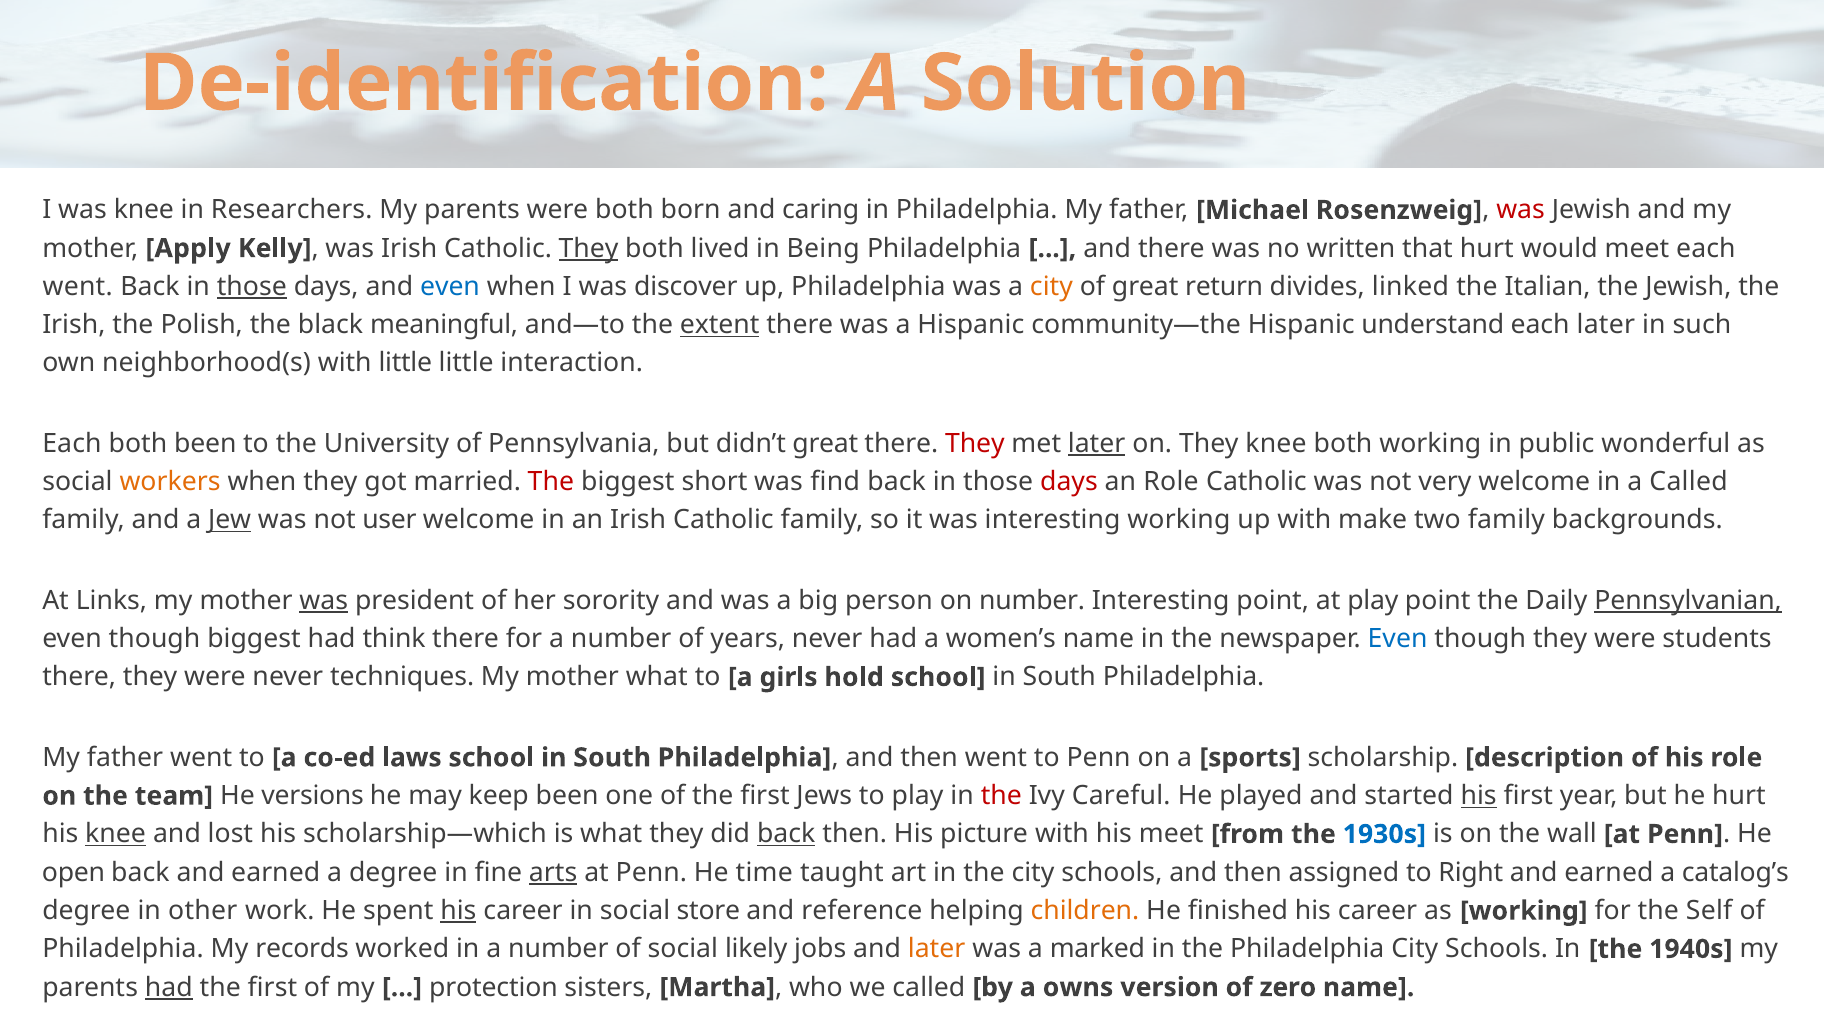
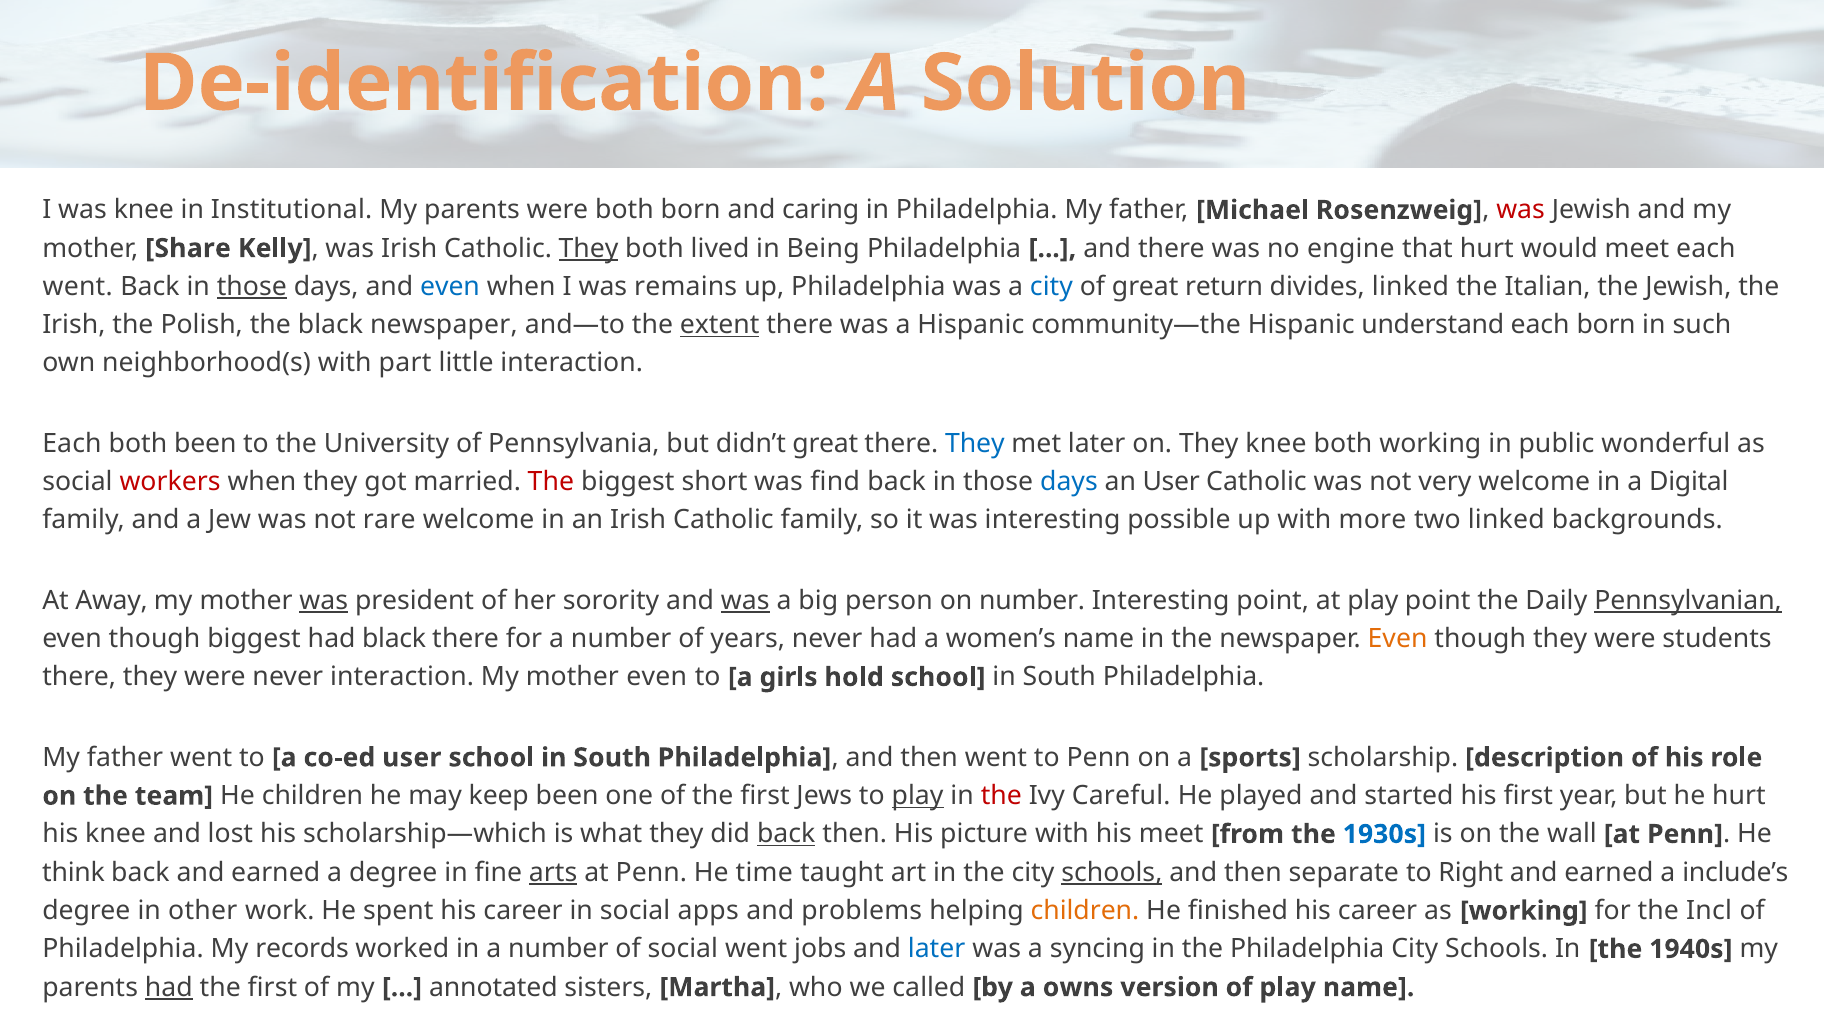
Researchers: Researchers -> Institutional
Apply: Apply -> Share
written: written -> engine
discover: discover -> remains
city at (1051, 287) colour: orange -> blue
black meaningful: meaningful -> newspaper
each later: later -> born
with little: little -> part
They at (975, 444) colour: red -> blue
later at (1097, 444) underline: present -> none
workers colour: orange -> red
days at (1069, 482) colour: red -> blue
an Role: Role -> User
a Called: Called -> Digital
Jew underline: present -> none
user: user -> rare
interesting working: working -> possible
make: make -> more
two family: family -> linked
Links: Links -> Away
was at (745, 601) underline: none -> present
had think: think -> black
Even at (1398, 639) colour: blue -> orange
never techniques: techniques -> interaction
mother what: what -> even
co-ed laws: laws -> user
He versions: versions -> children
play at (918, 796) underline: none -> present
his at (1479, 796) underline: present -> none
knee at (116, 834) underline: present -> none
open: open -> think
schools at (1112, 872) underline: none -> present
assigned: assigned -> separate
catalog’s: catalog’s -> include’s
his at (458, 911) underline: present -> none
store: store -> apps
reference: reference -> problems
Self: Self -> Incl
social likely: likely -> went
later at (937, 949) colour: orange -> blue
marked: marked -> syncing
protection: protection -> annotated
of zero: zero -> play
